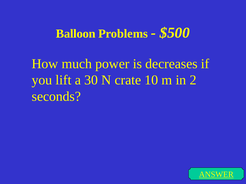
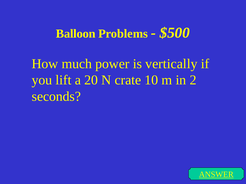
decreases: decreases -> vertically
30: 30 -> 20
